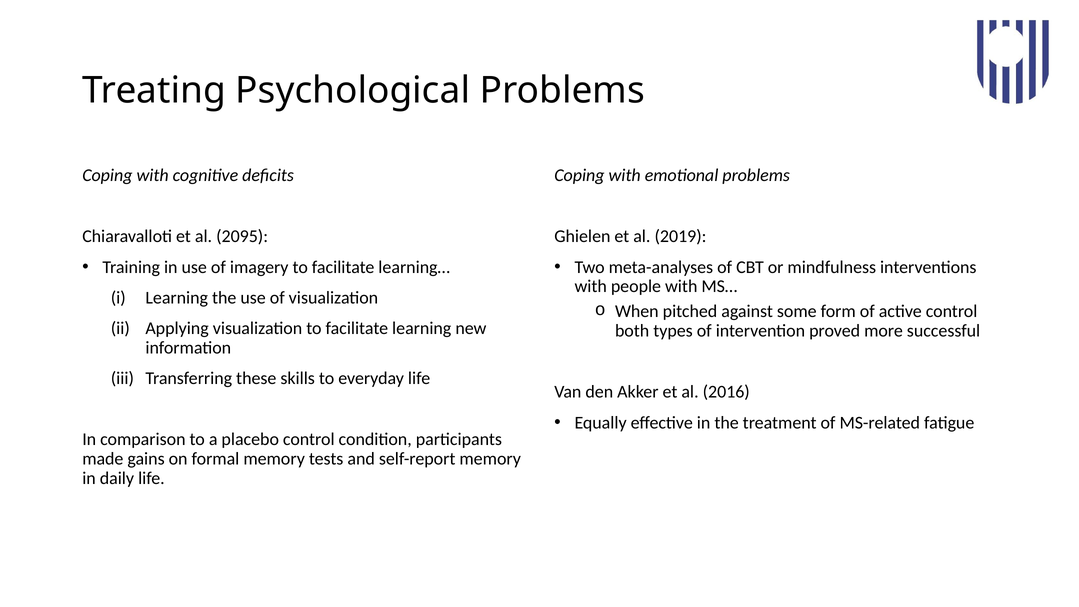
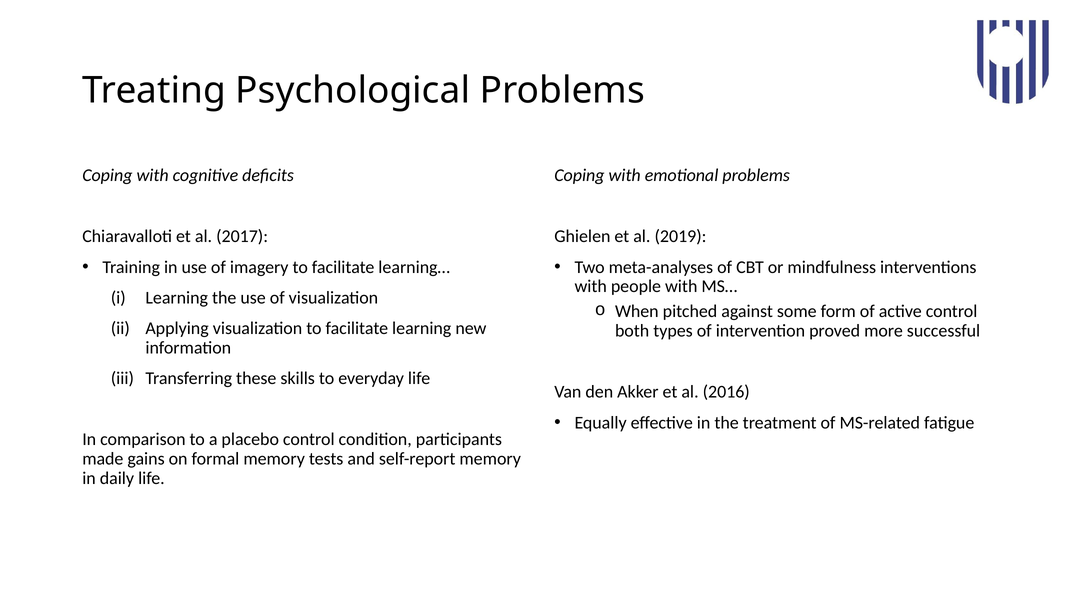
2095: 2095 -> 2017
